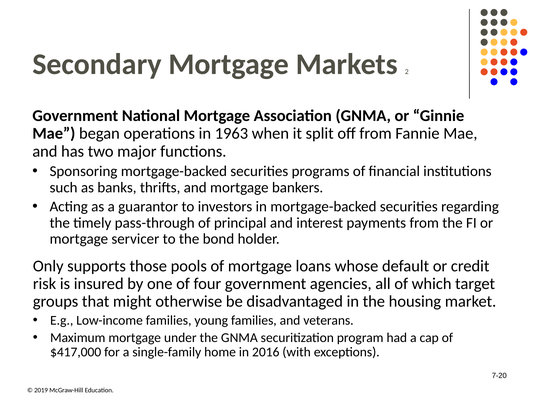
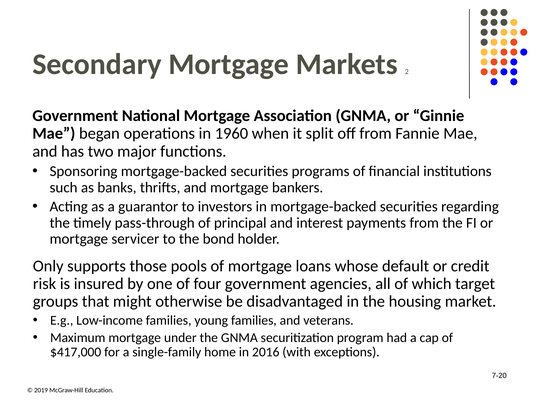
1963: 1963 -> 1960
